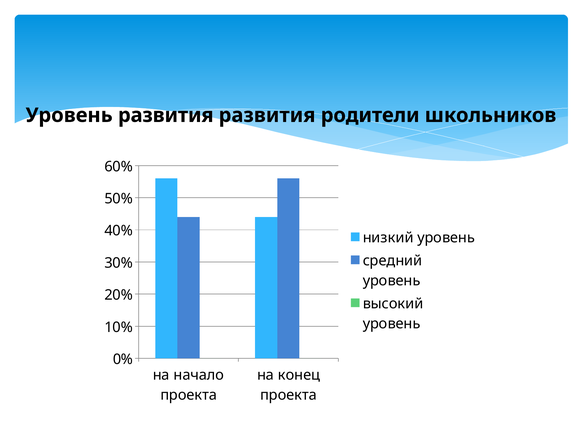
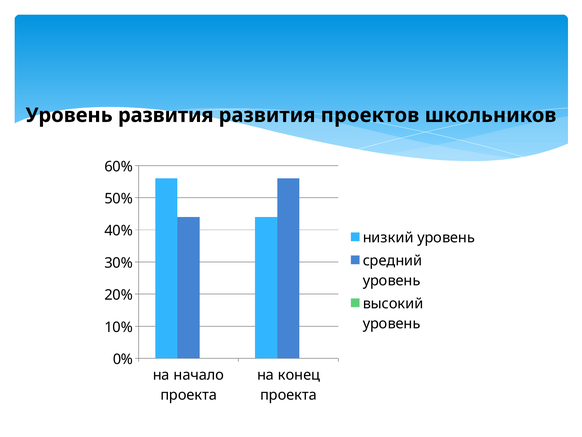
родители: родители -> проектов
